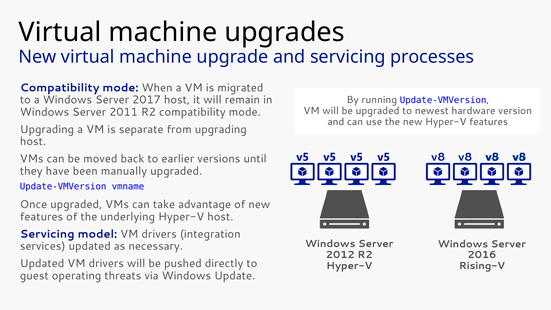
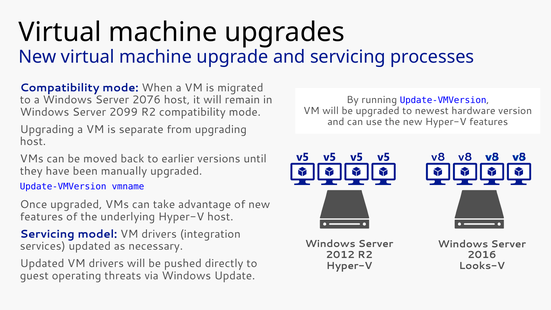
2017: 2017 -> 2076
2011: 2011 -> 2099
Rising-V: Rising-V -> Looks-V
